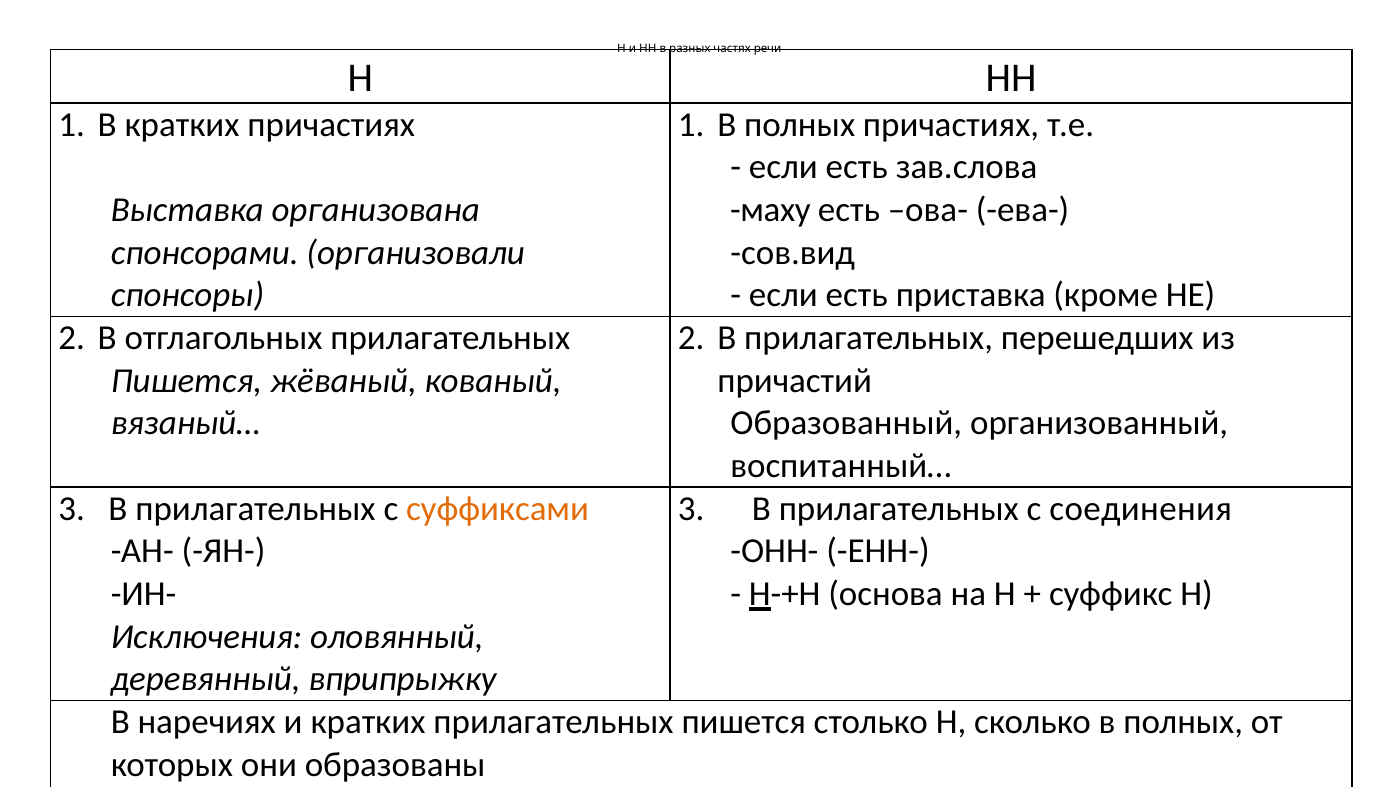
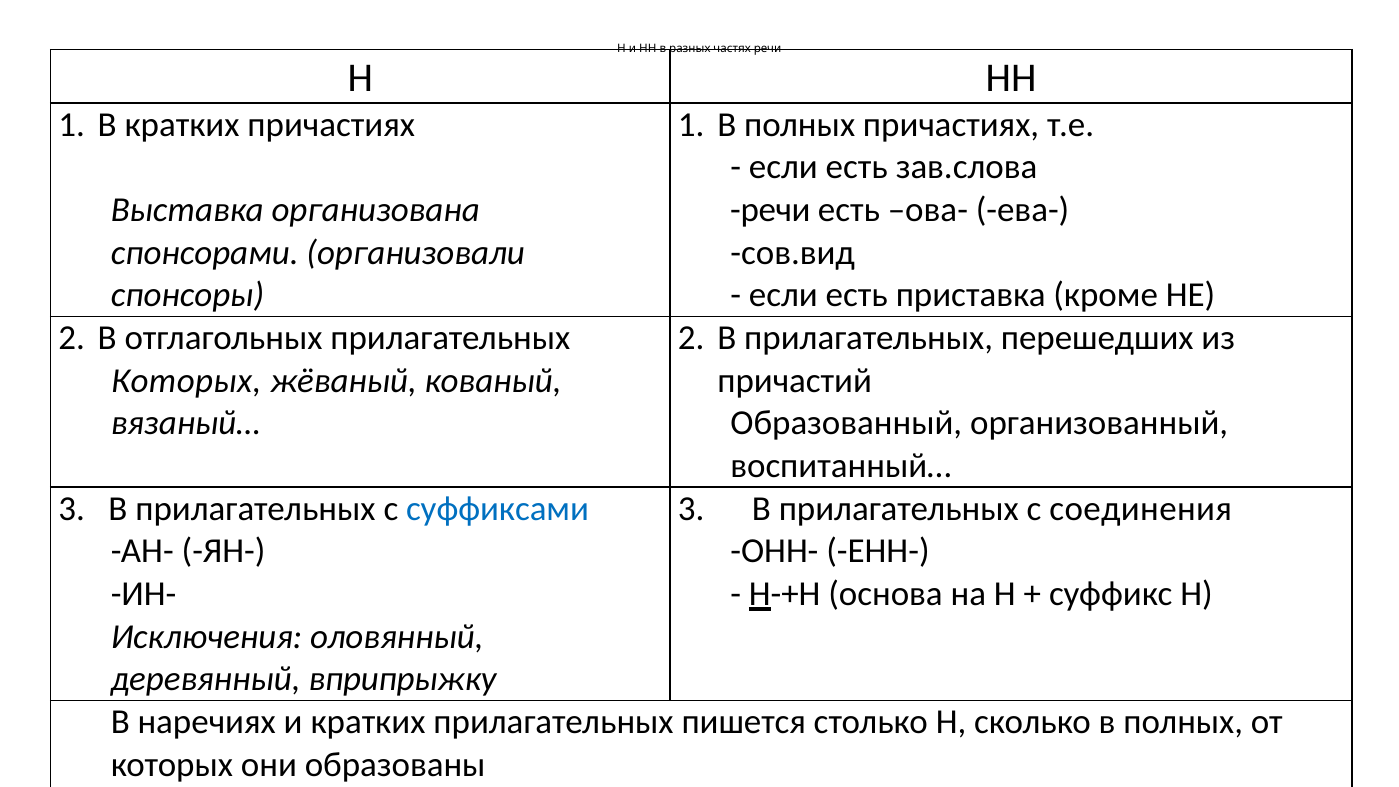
маху at (770, 210): маху -> речи
Пишется at (186, 381): Пишется -> Которых
суффиксами colour: orange -> blue
